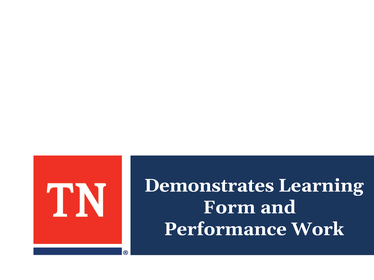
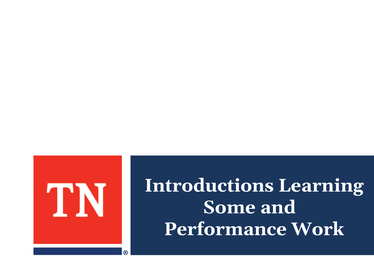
Demonstrates: Demonstrates -> Introductions
Form: Form -> Some
